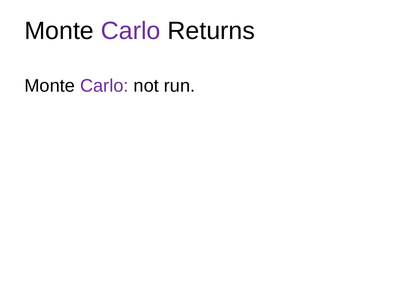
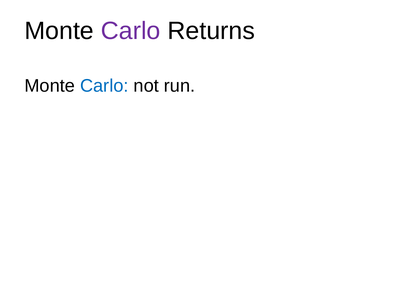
Carlo at (104, 86) colour: purple -> blue
